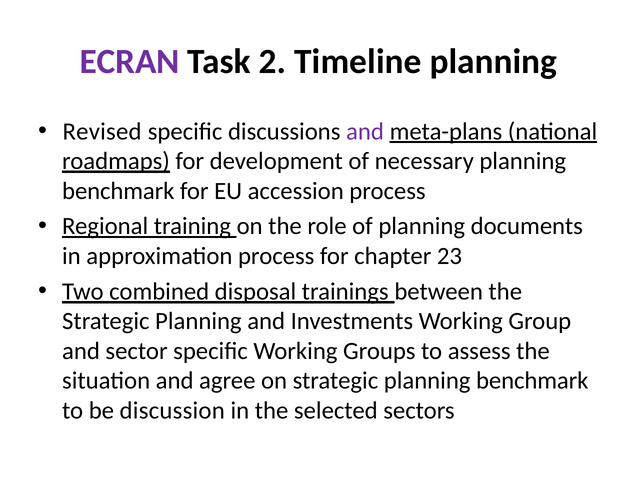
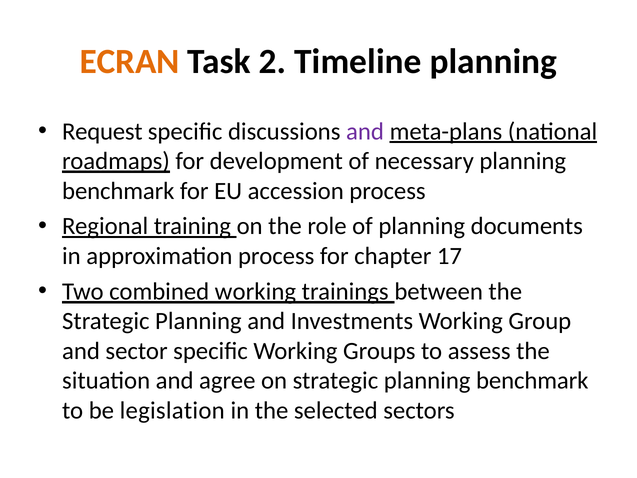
ECRAN colour: purple -> orange
Revised: Revised -> Request
23: 23 -> 17
combined disposal: disposal -> working
discussion: discussion -> legislation
